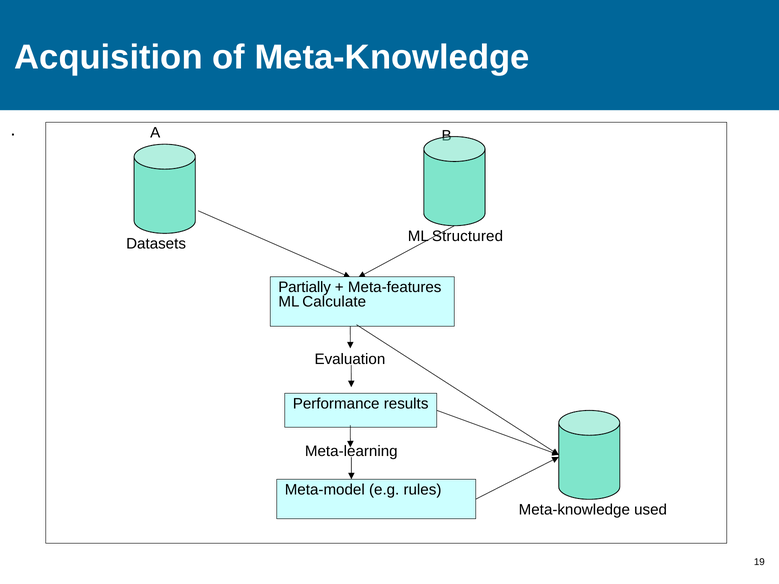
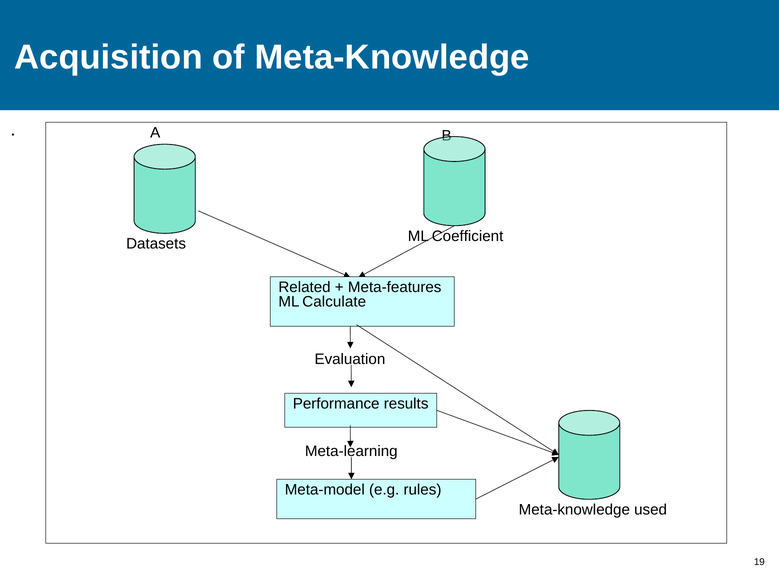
Structured: Structured -> Coefficient
Partially: Partially -> Related
